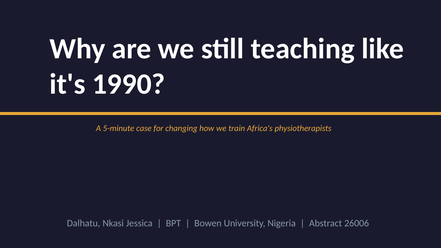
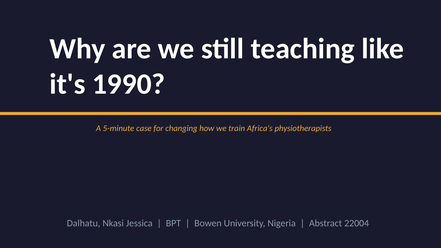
26006: 26006 -> 22004
